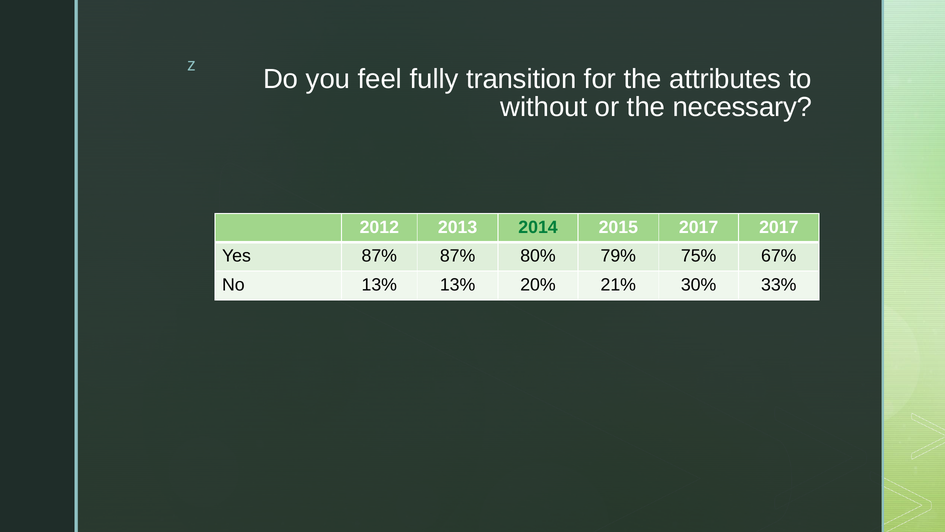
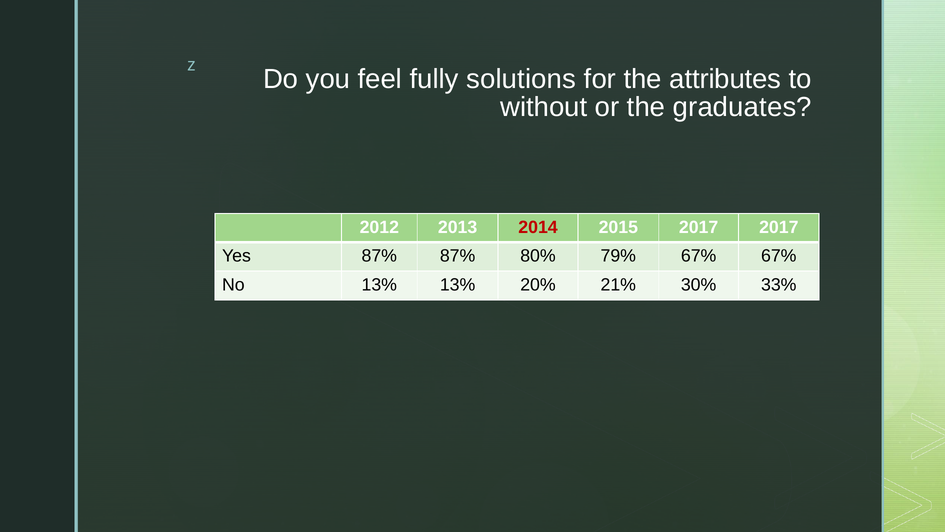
transition: transition -> solutions
necessary: necessary -> graduates
2014 colour: green -> red
79% 75%: 75% -> 67%
